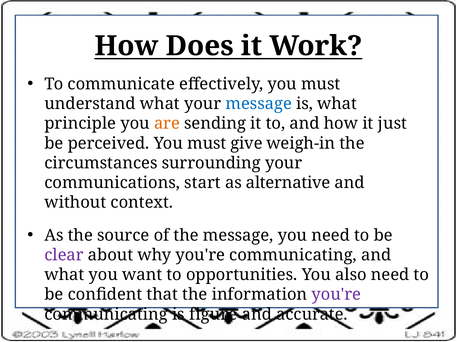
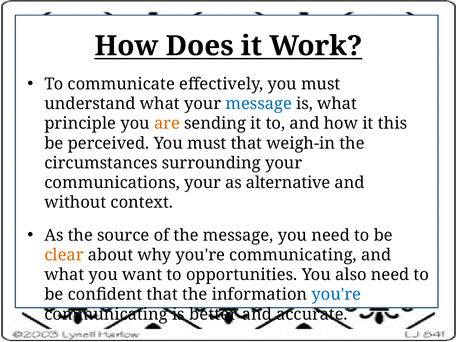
just: just -> this
must give: give -> that
communications start: start -> your
clear colour: purple -> orange
you're at (336, 295) colour: purple -> blue
figure: figure -> better
